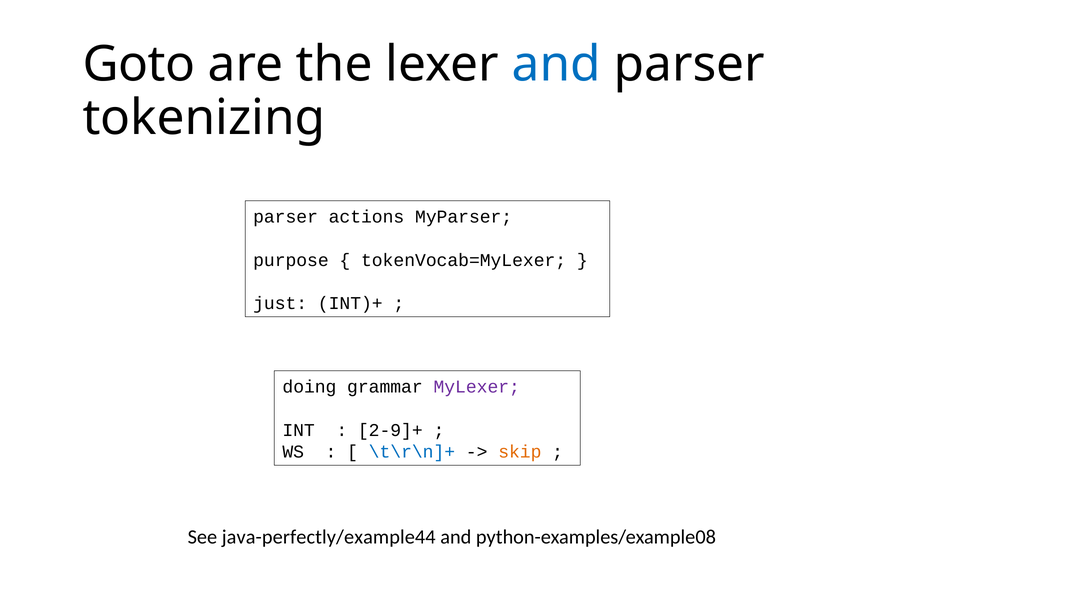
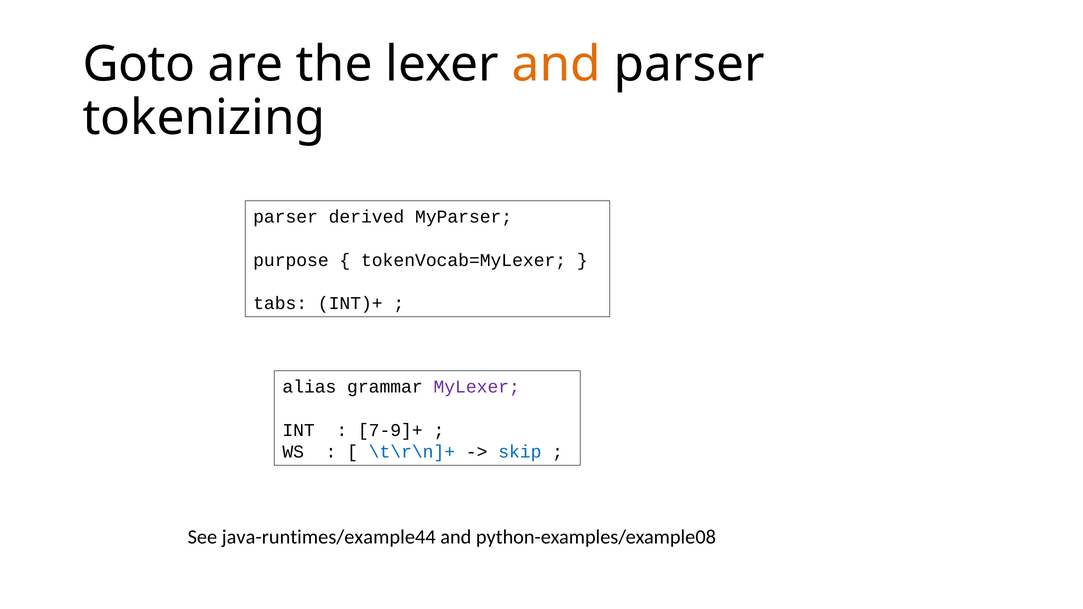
and at (556, 64) colour: blue -> orange
actions: actions -> derived
just: just -> tabs
doing: doing -> alias
2-9]+: 2-9]+ -> 7-9]+
skip colour: orange -> blue
java-perfectly/example44: java-perfectly/example44 -> java-runtimes/example44
